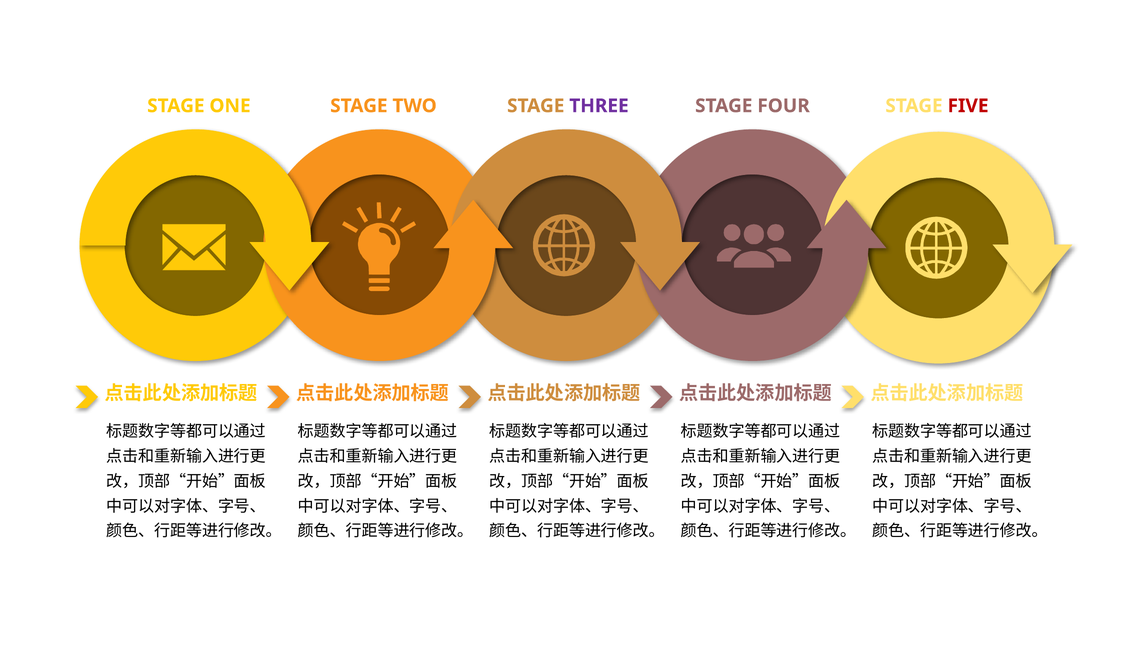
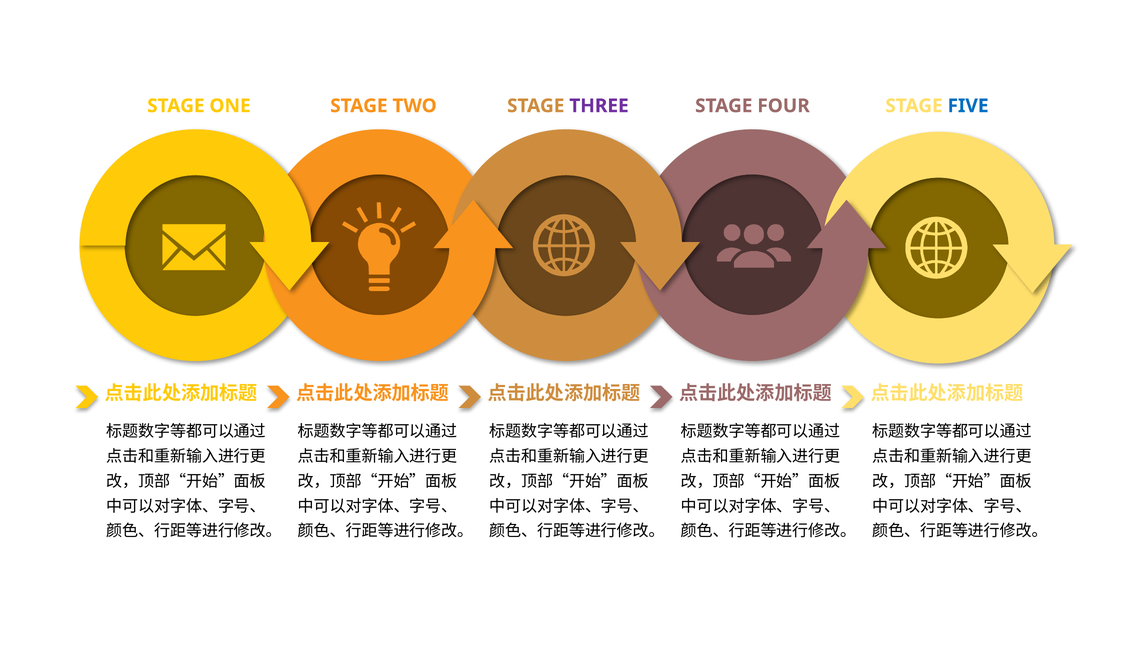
FIVE colour: red -> blue
